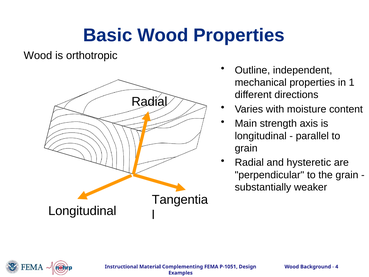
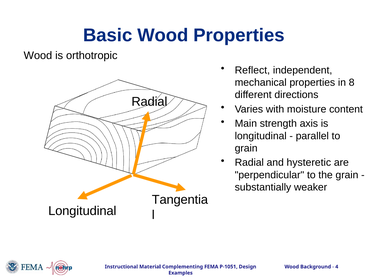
Outline: Outline -> Reflect
1: 1 -> 8
